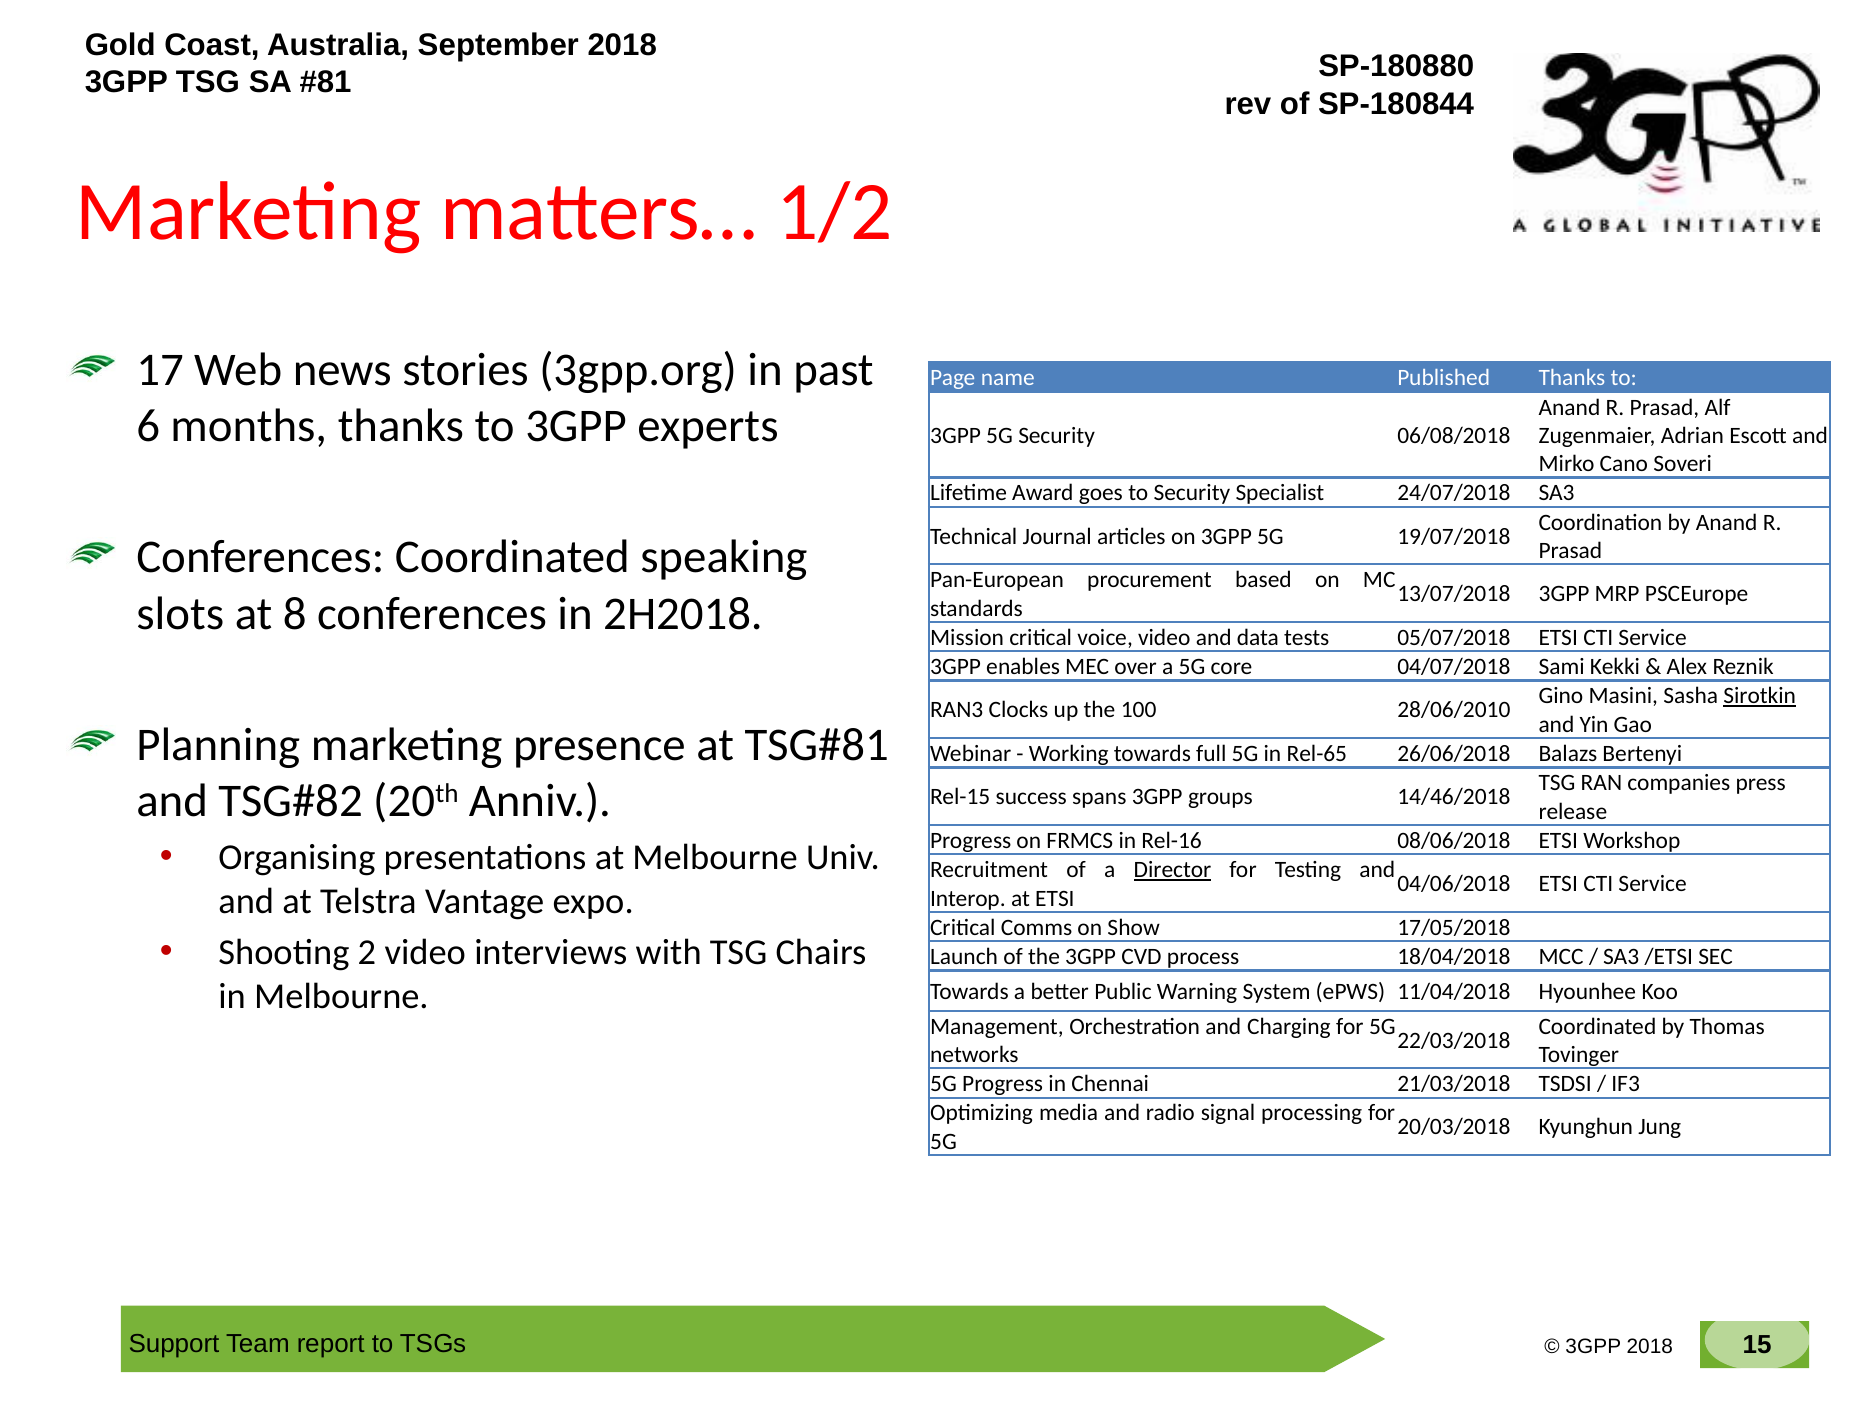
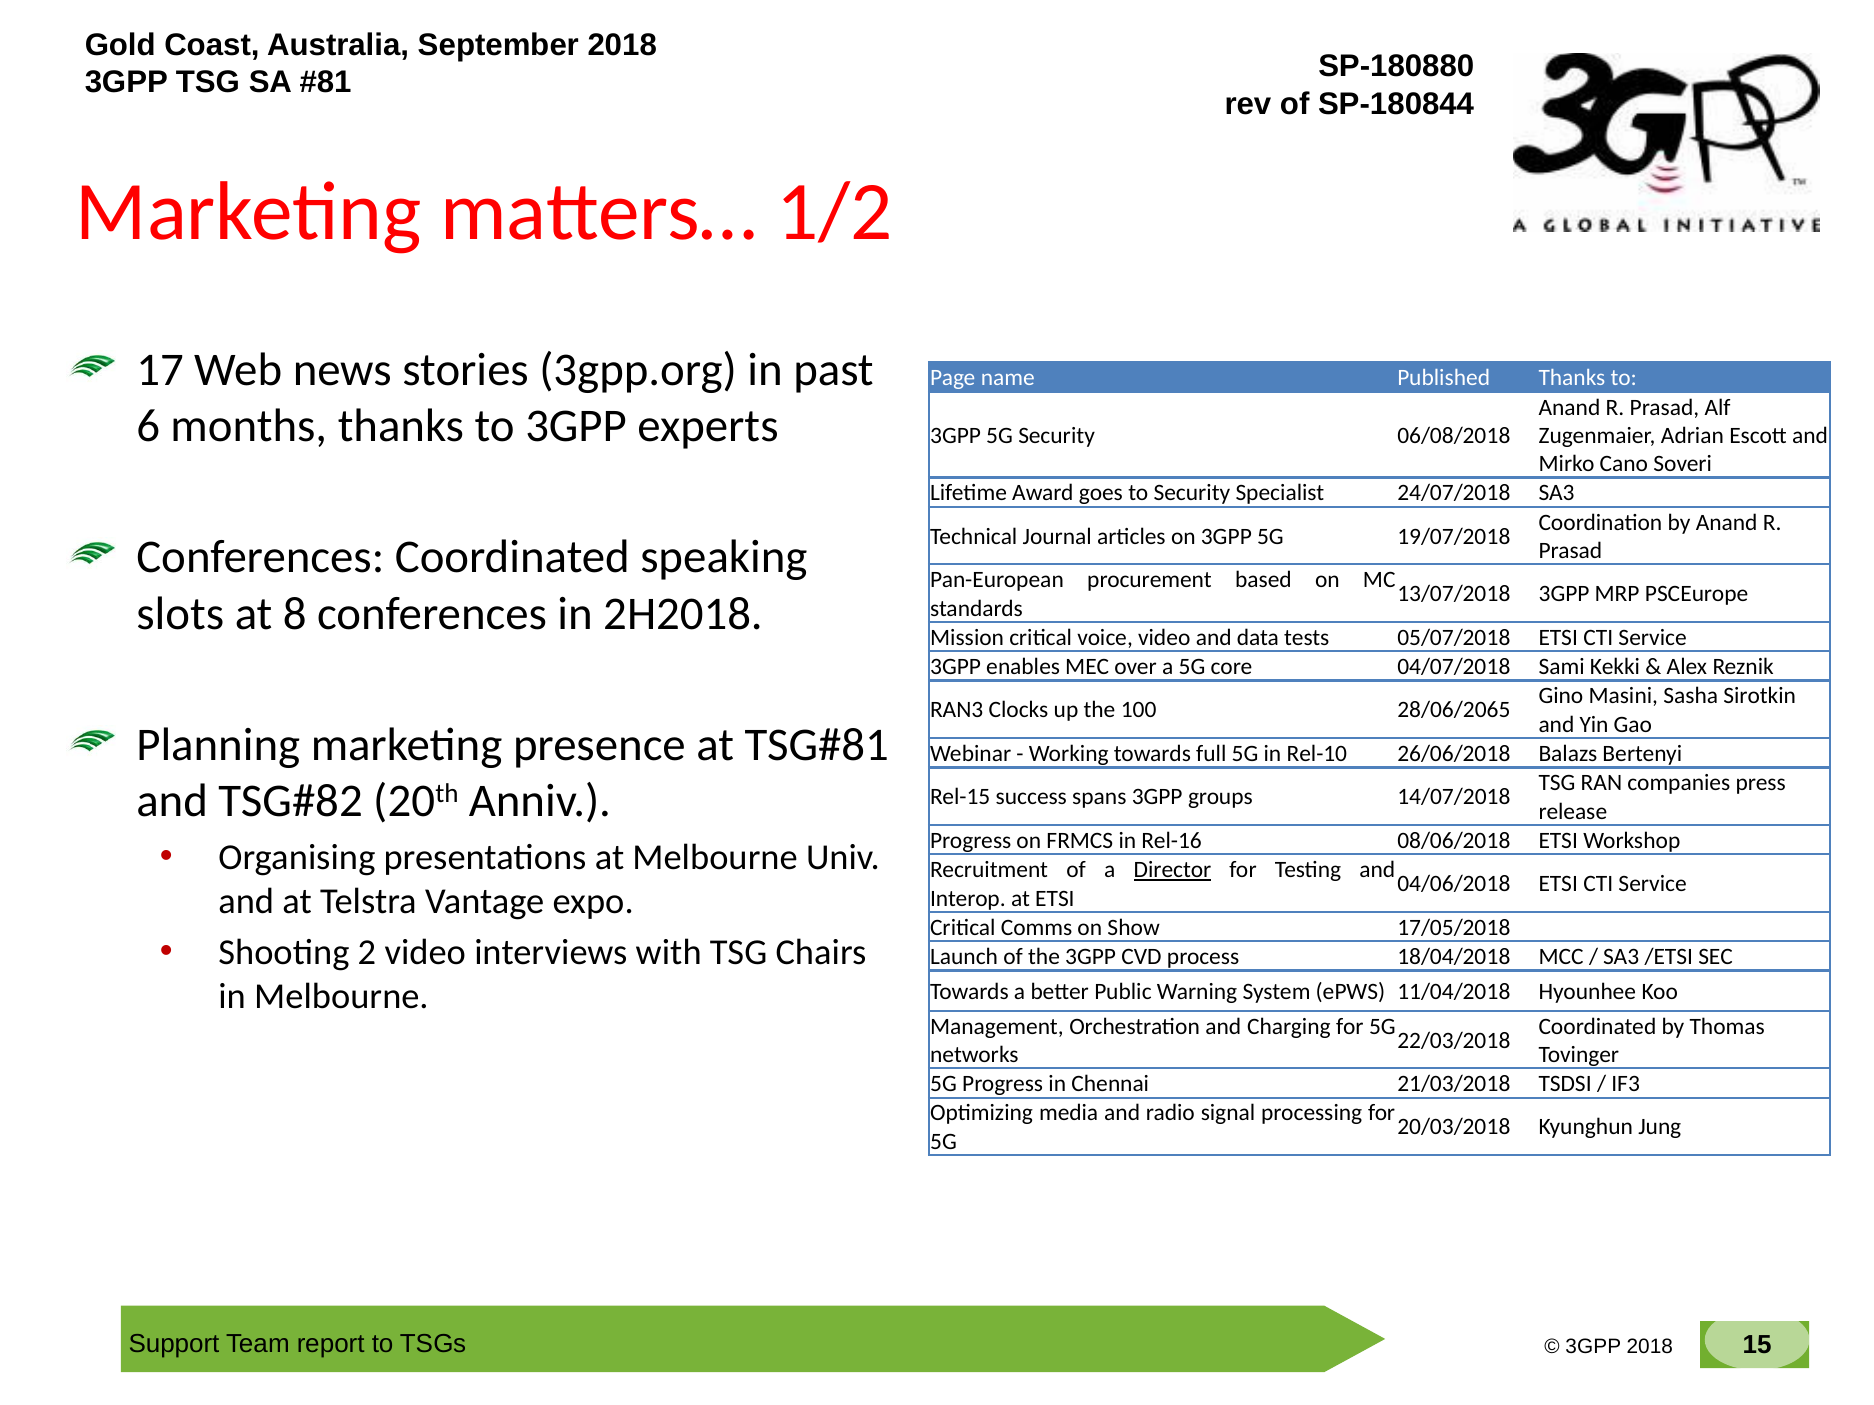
Sirotkin underline: present -> none
28/06/2010: 28/06/2010 -> 28/06/2065
Rel-65: Rel-65 -> Rel-10
14/46/2018: 14/46/2018 -> 14/07/2018
